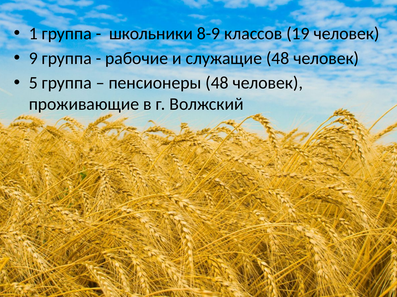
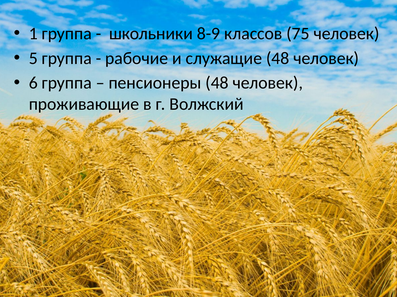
19: 19 -> 75
9: 9 -> 5
5: 5 -> 6
